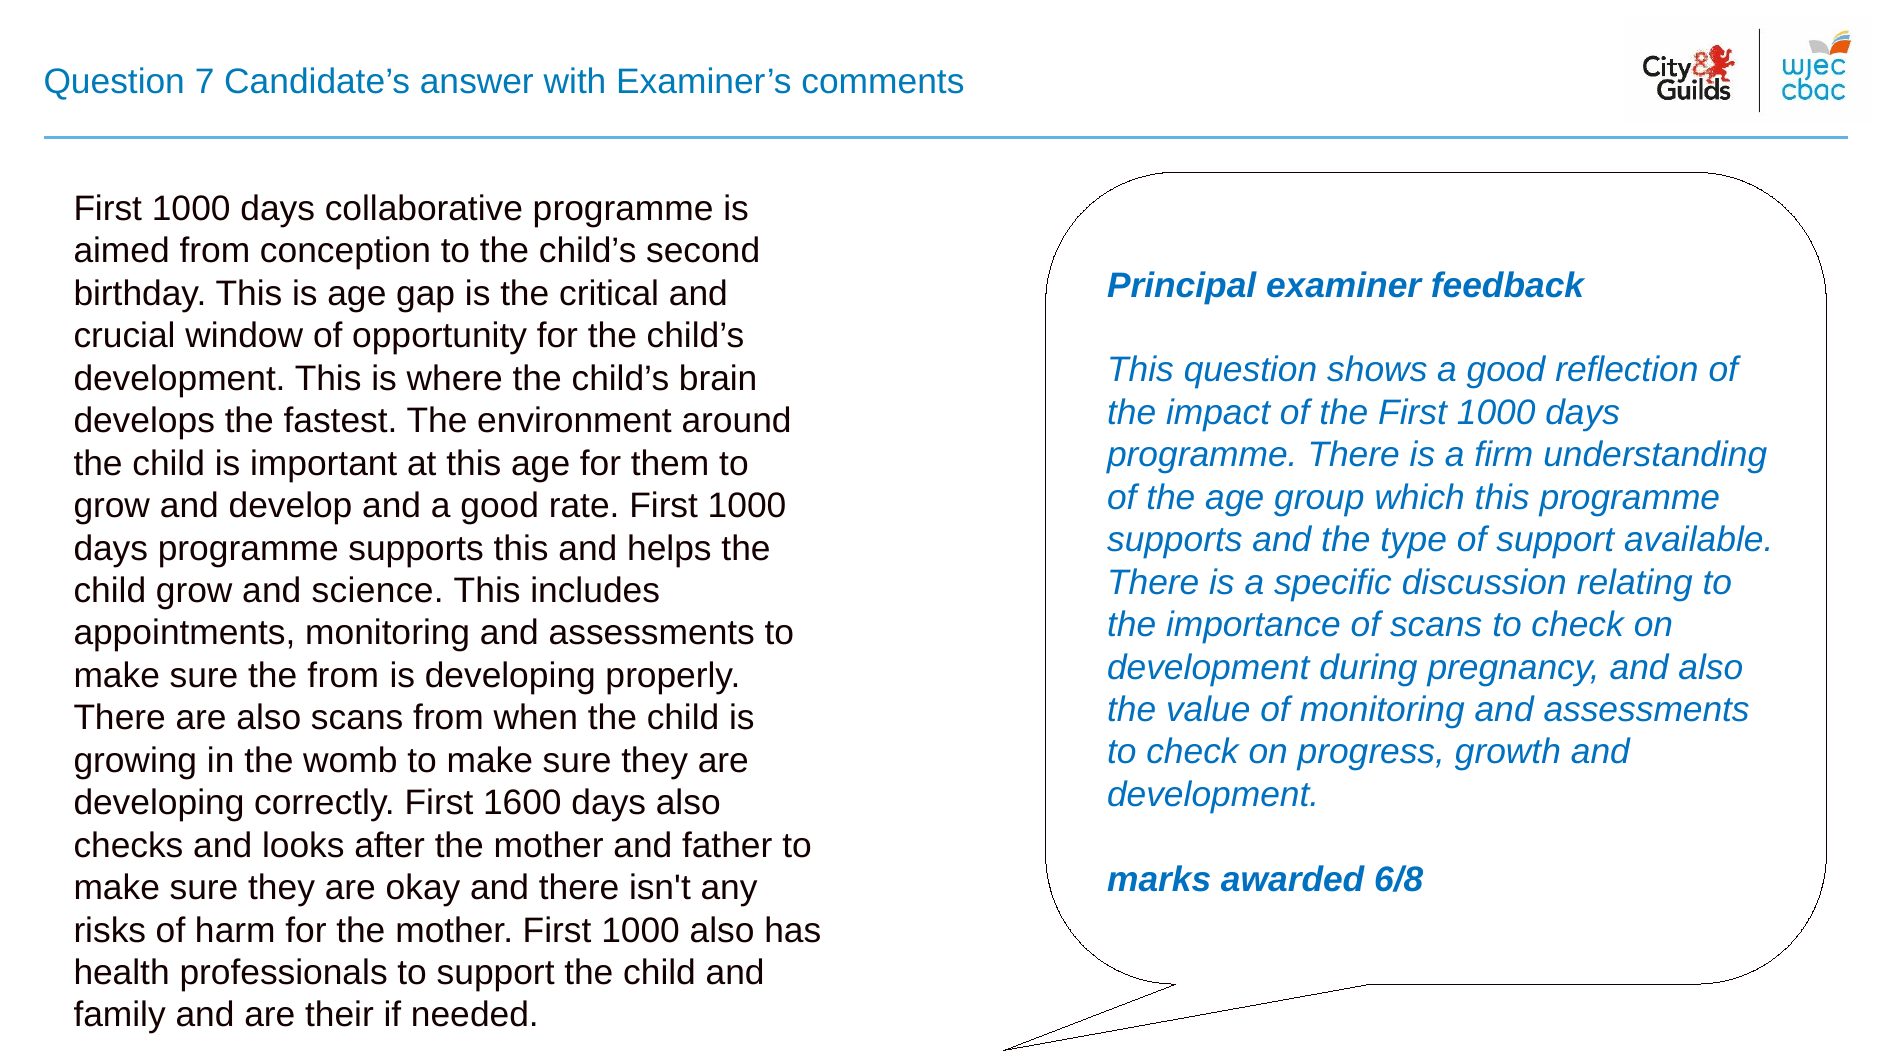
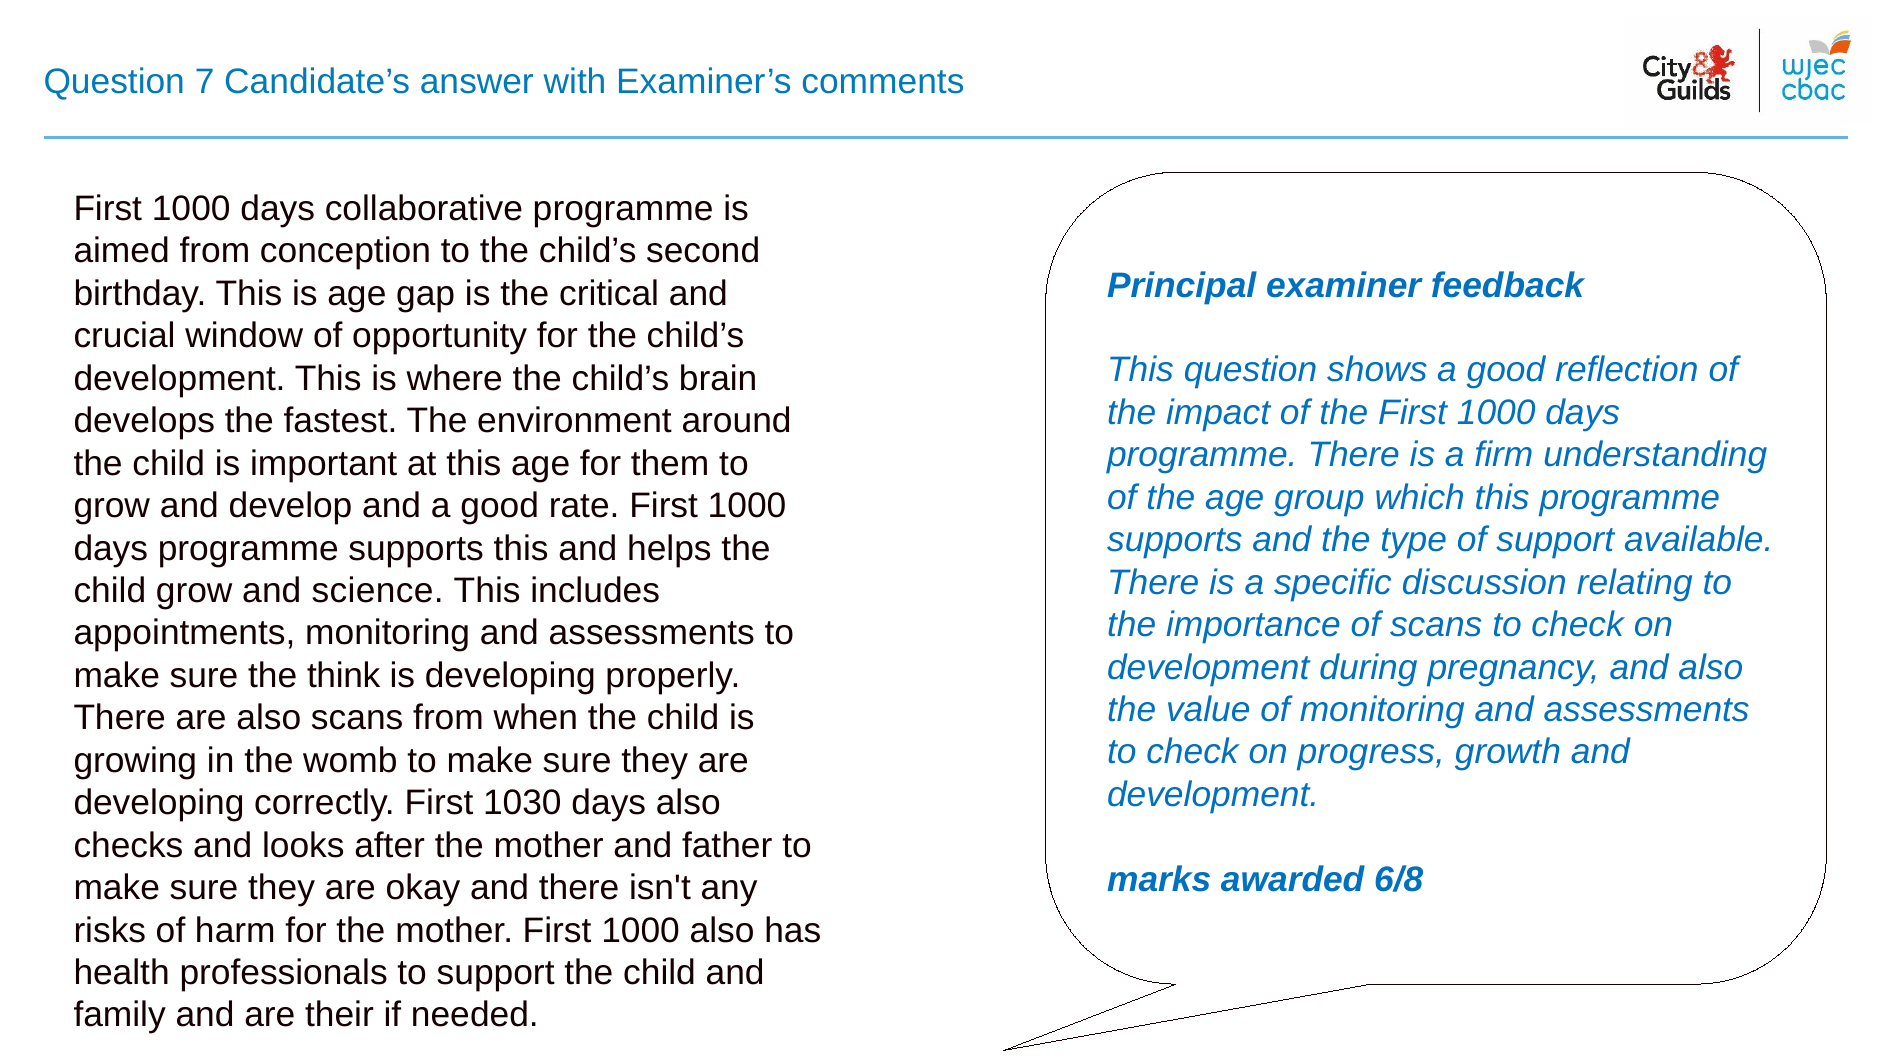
the from: from -> think
1600: 1600 -> 1030
